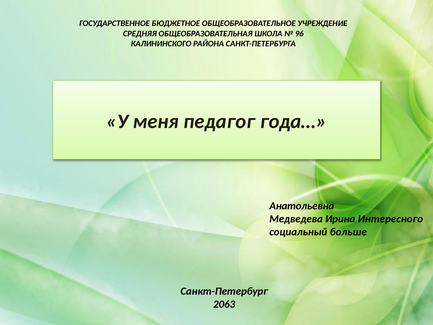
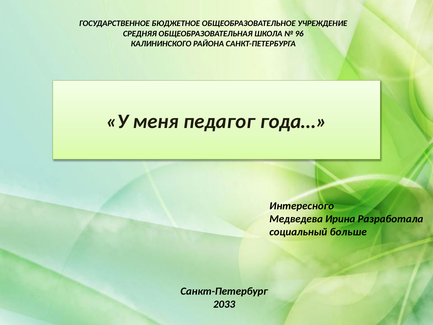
Анатольевна: Анатольевна -> Интересного
Интересного: Интересного -> Разработала
2063: 2063 -> 2033
